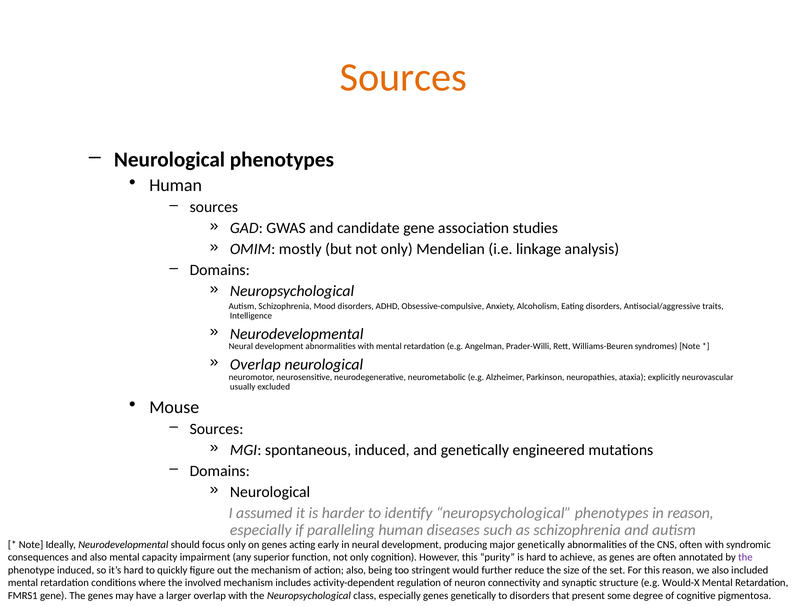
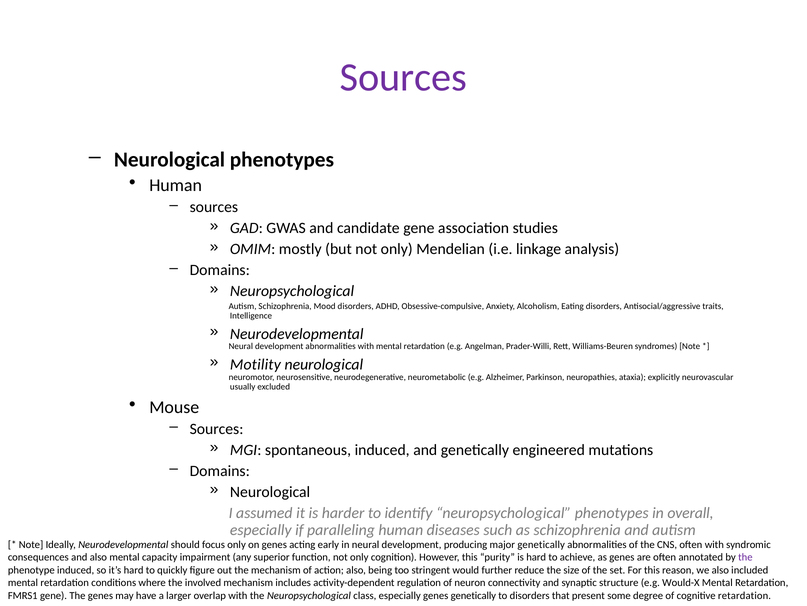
Sources at (403, 77) colour: orange -> purple
Overlap at (255, 364): Overlap -> Motility
in reason: reason -> overall
cognitive pigmentosa: pigmentosa -> retardation
